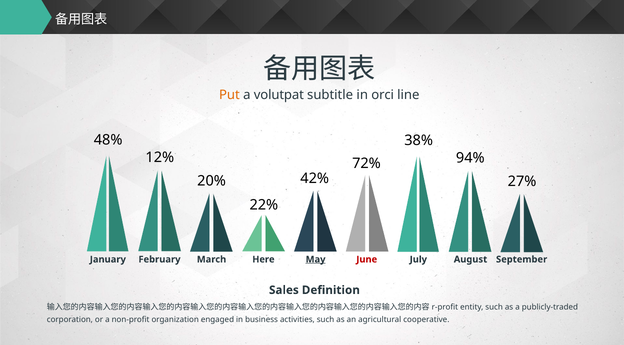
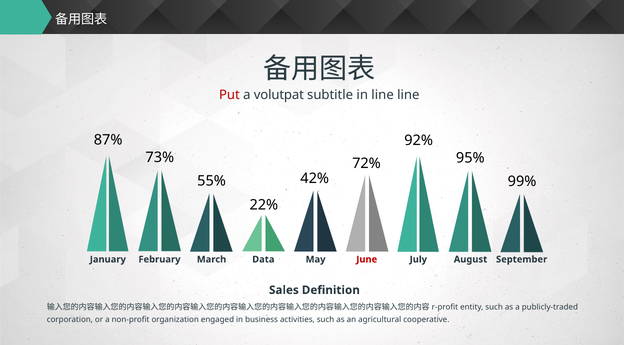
Put colour: orange -> red
in orci: orci -> line
48%: 48% -> 87%
38%: 38% -> 92%
12%: 12% -> 73%
94%: 94% -> 95%
20%: 20% -> 55%
27%: 27% -> 99%
Here: Here -> Data
May underline: present -> none
